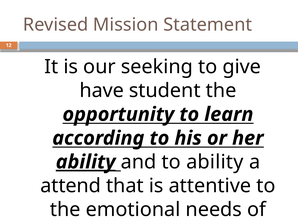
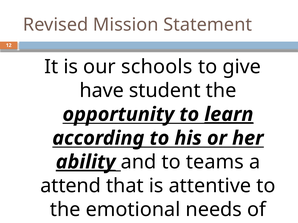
seeking: seeking -> schools
learn underline: none -> present
to ability: ability -> teams
